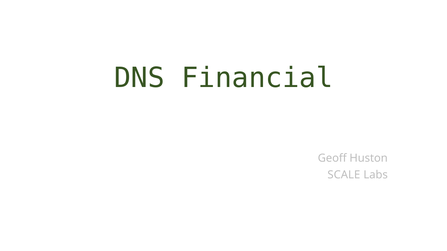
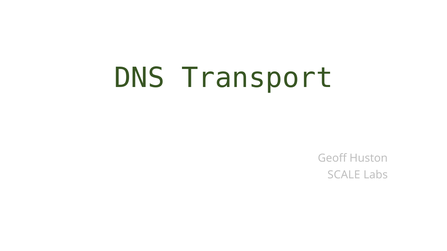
Financial: Financial -> Transport
